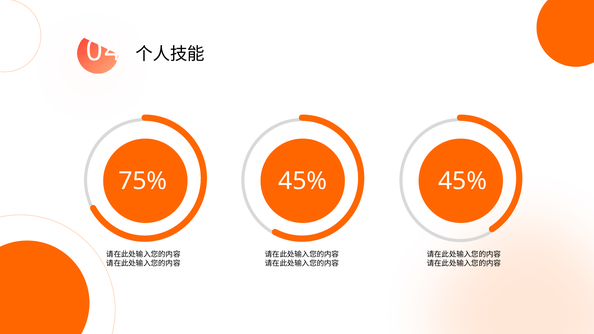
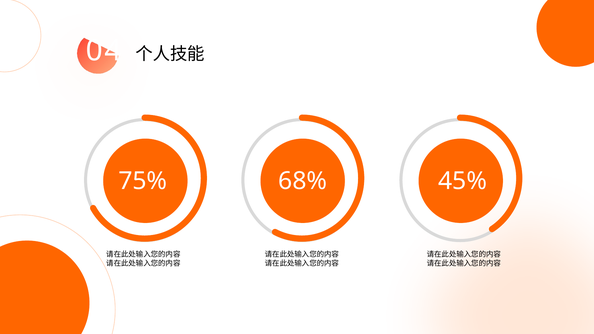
75% 45%: 45% -> 68%
